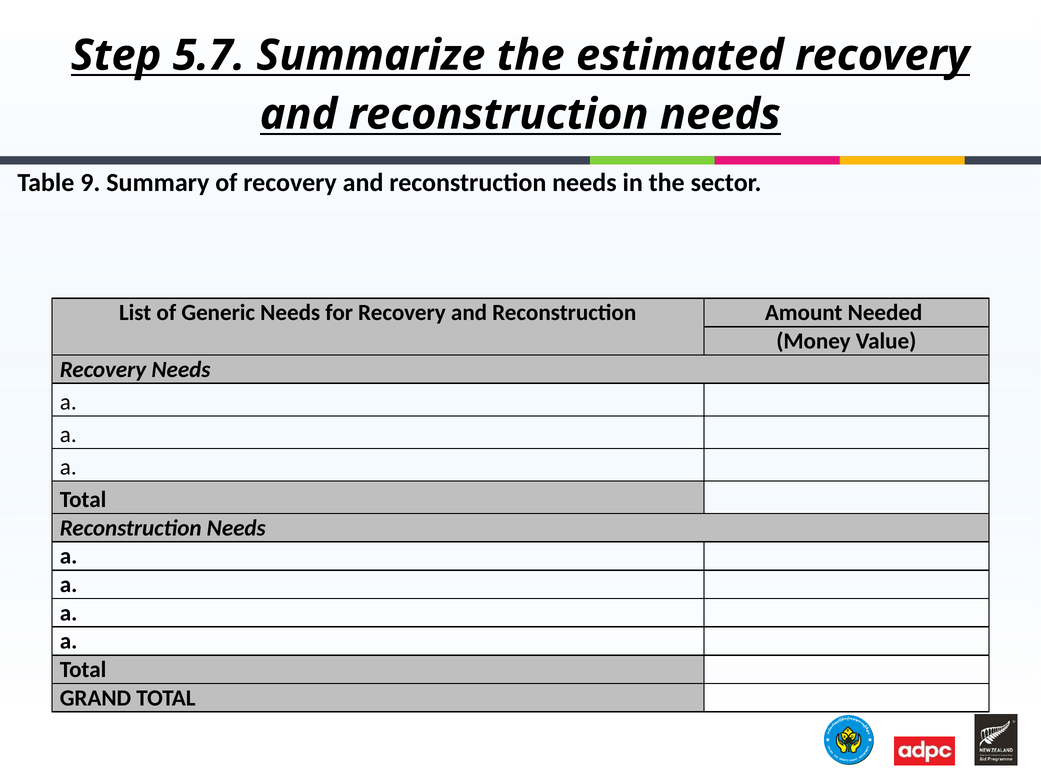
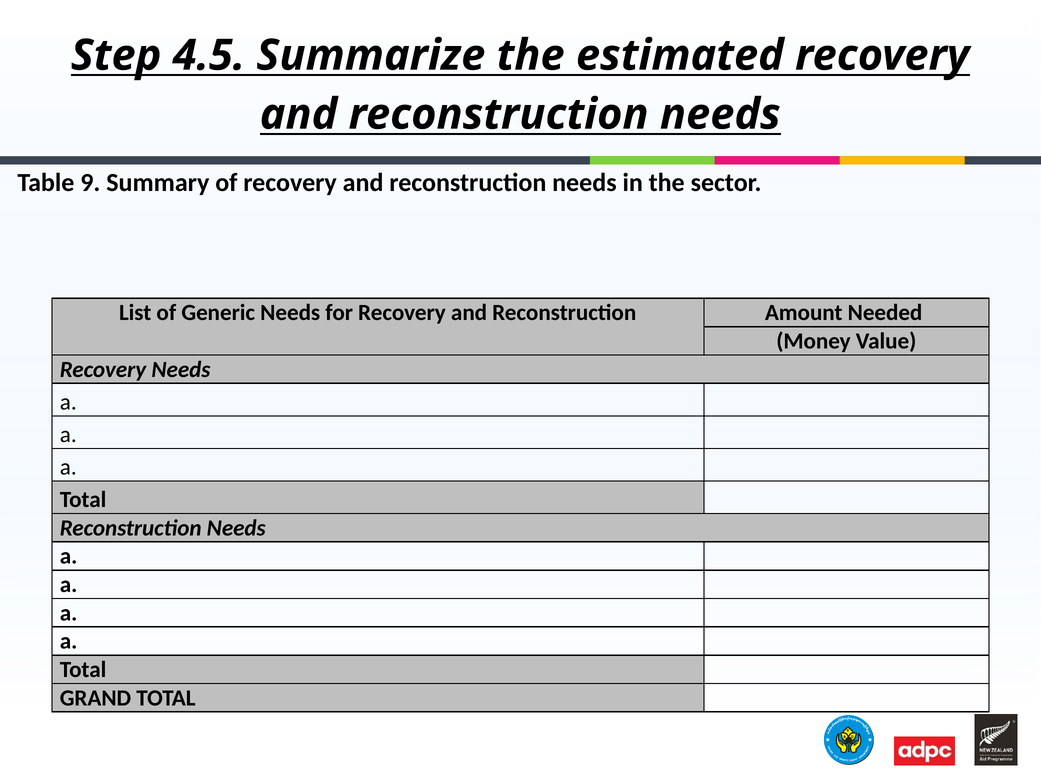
5.7: 5.7 -> 4.5
